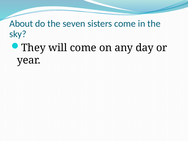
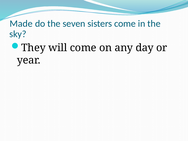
About: About -> Made
